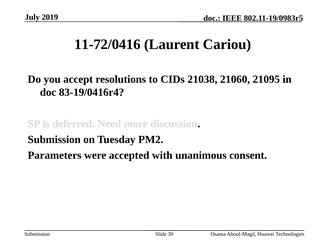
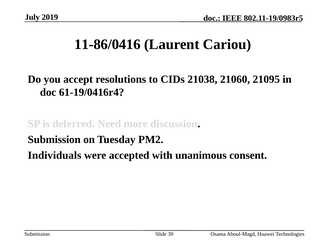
11-72/0416: 11-72/0416 -> 11-86/0416
83-19/0416r4: 83-19/0416r4 -> 61-19/0416r4
Parameters: Parameters -> Individuals
